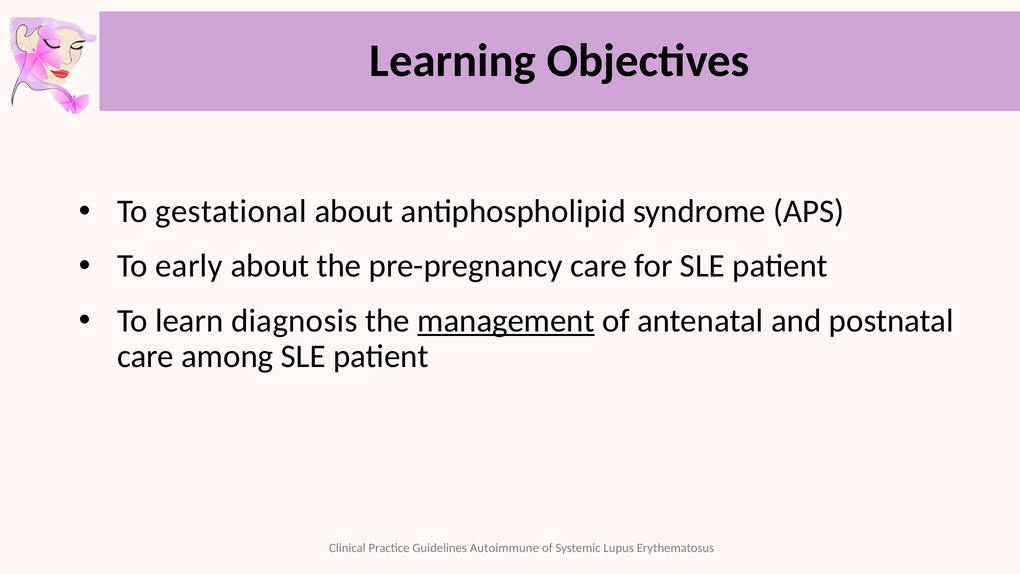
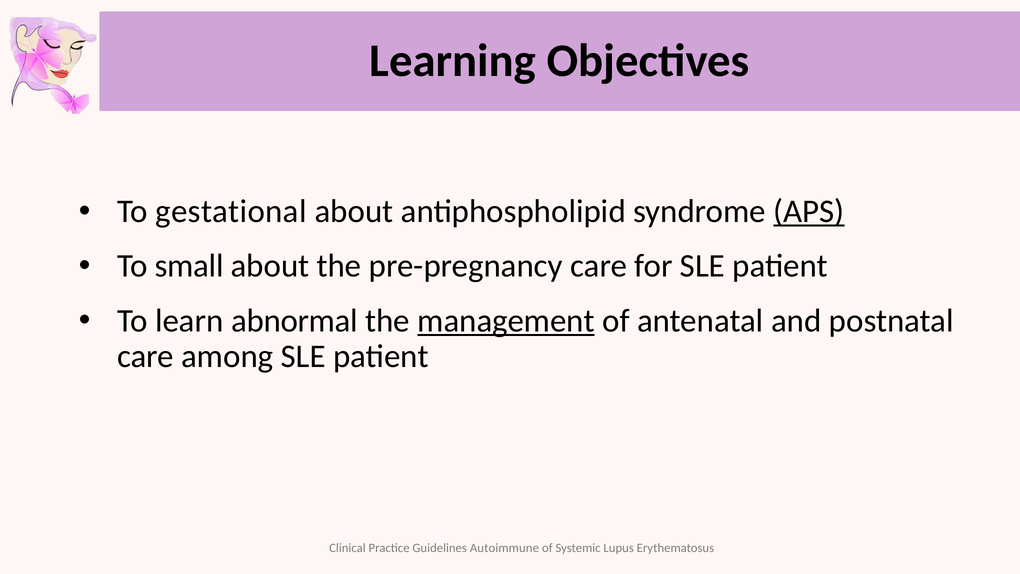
APS underline: none -> present
early: early -> small
diagnosis: diagnosis -> abnormal
